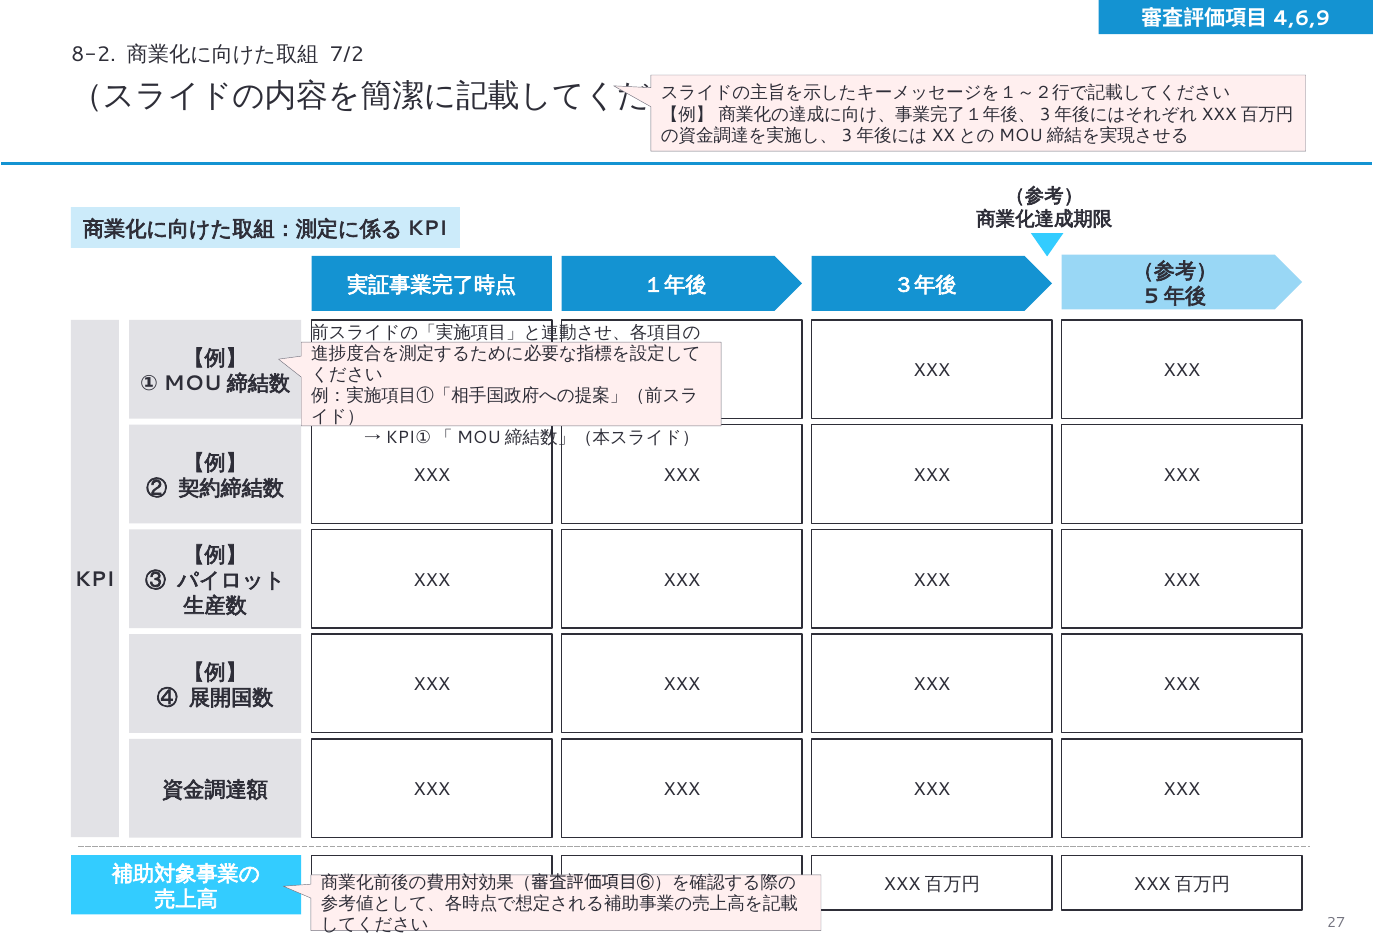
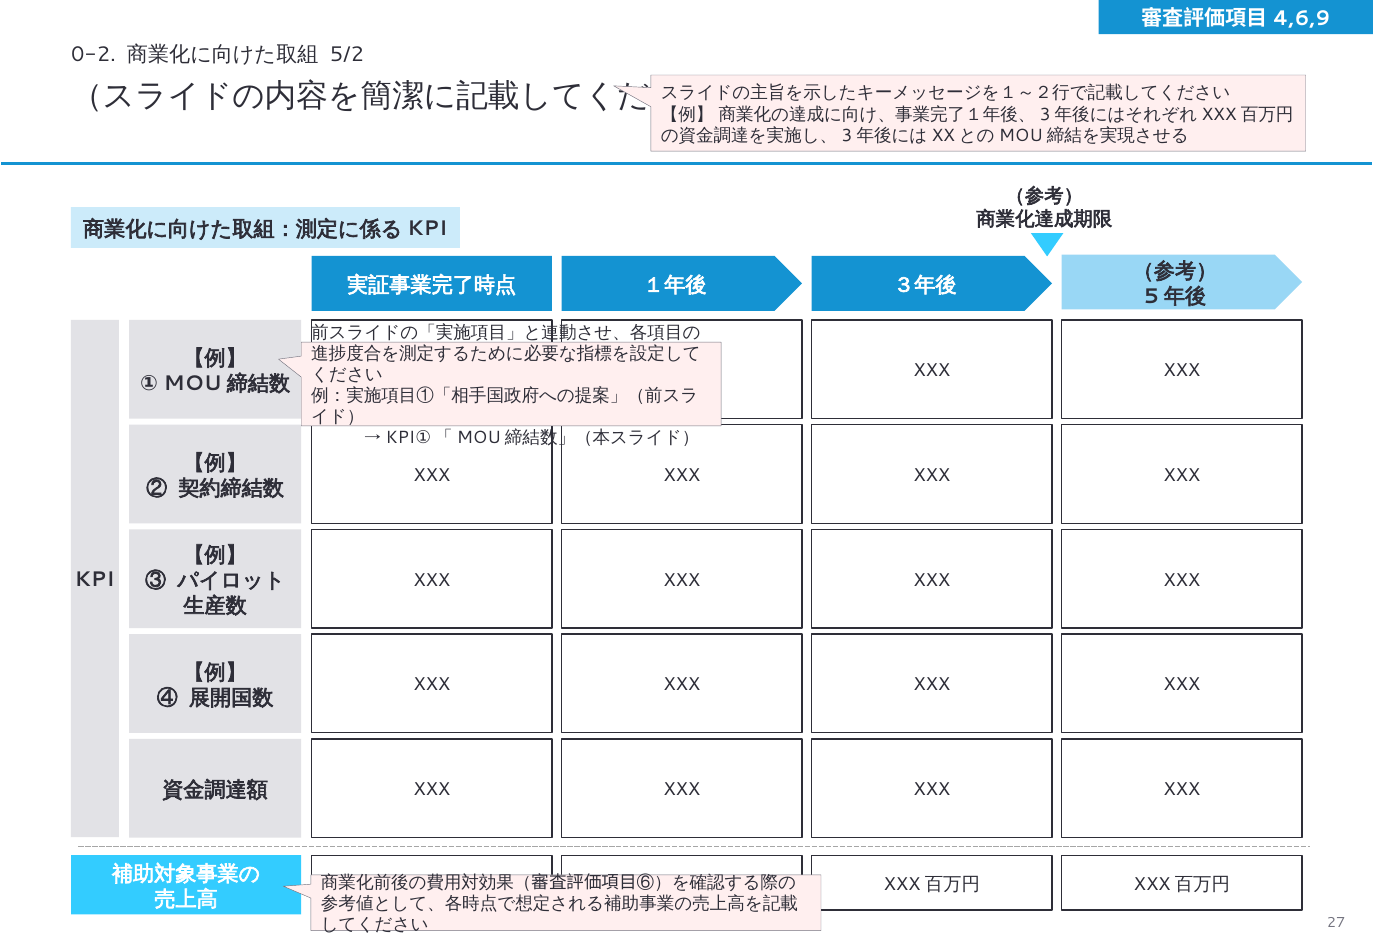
8-2: 8-2 -> 0-2
7/2: 7/2 -> 5/2
